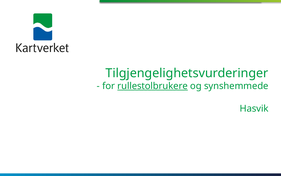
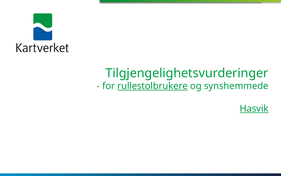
Hasvik underline: none -> present
